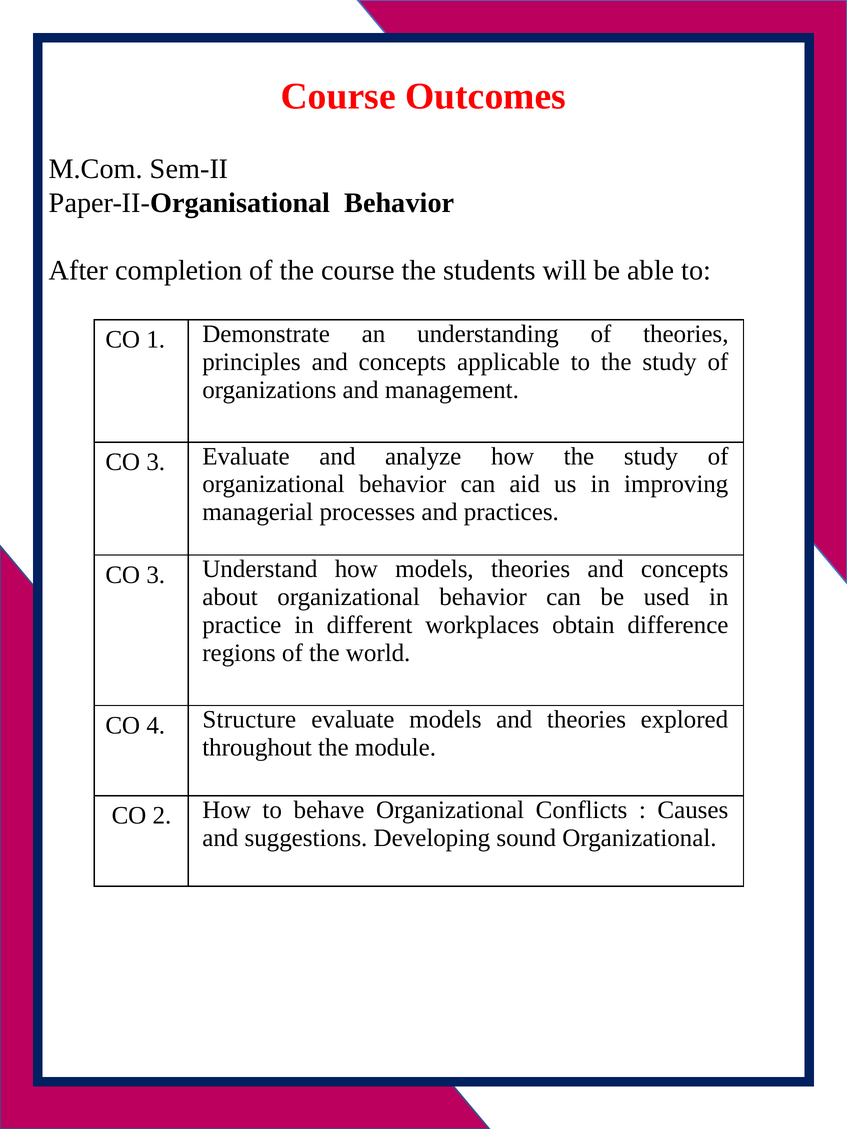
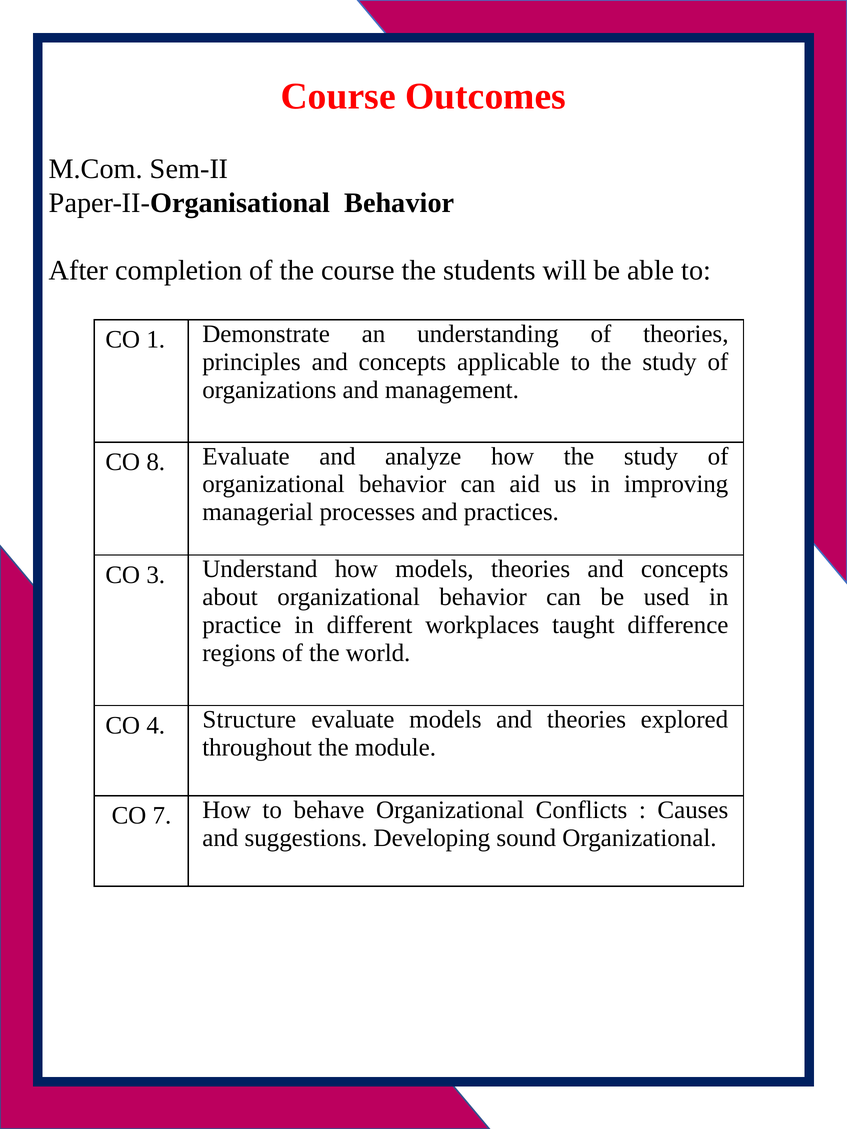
3 at (156, 462): 3 -> 8
obtain: obtain -> taught
2: 2 -> 7
